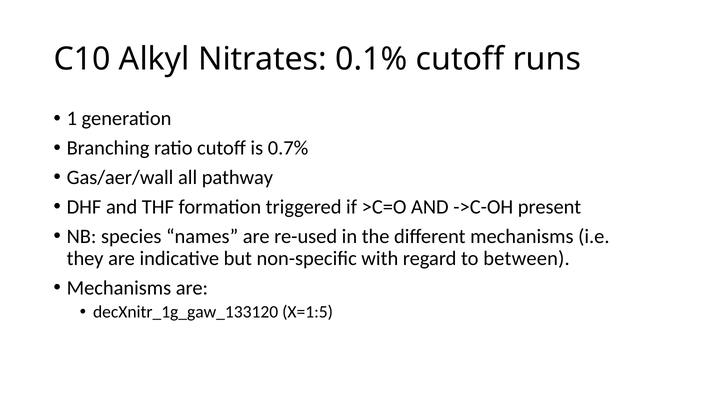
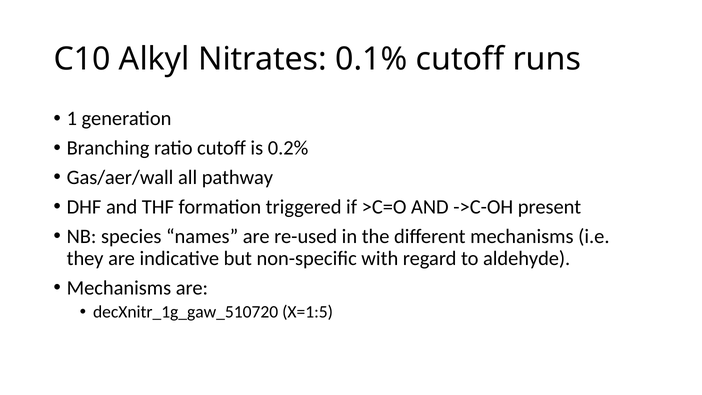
0.7%: 0.7% -> 0.2%
between: between -> aldehyde
decXnitr_1g_gaw_133120: decXnitr_1g_gaw_133120 -> decXnitr_1g_gaw_510720
